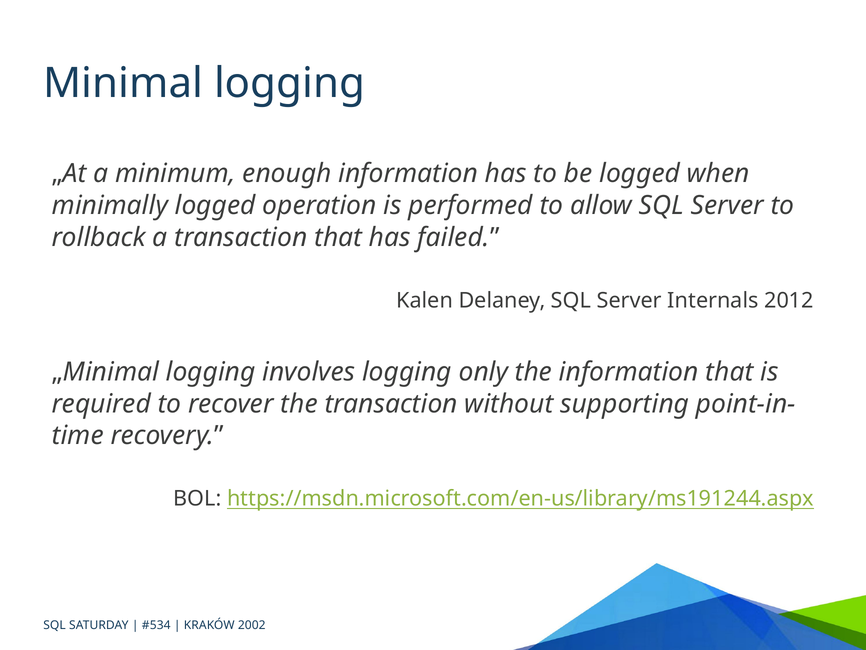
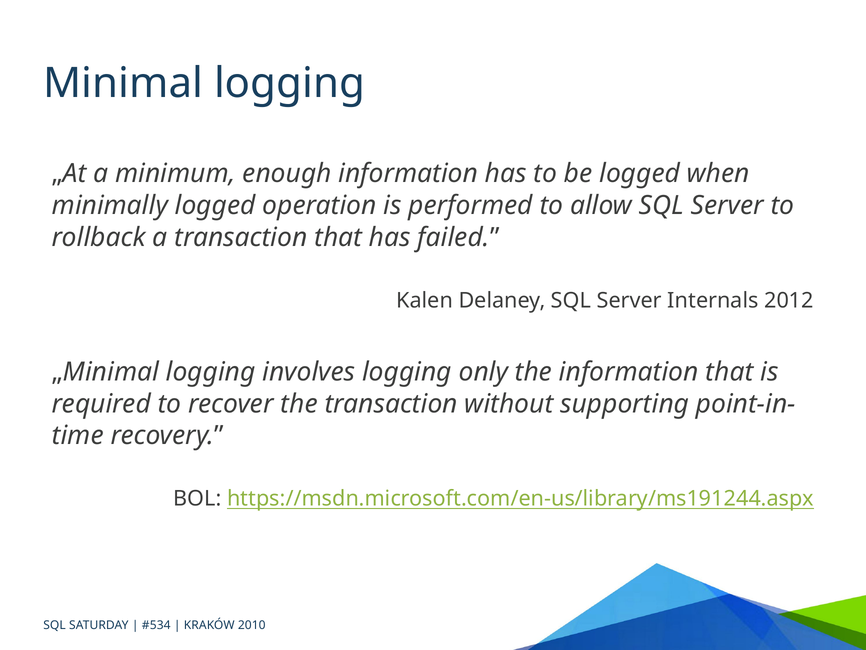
2002: 2002 -> 2010
